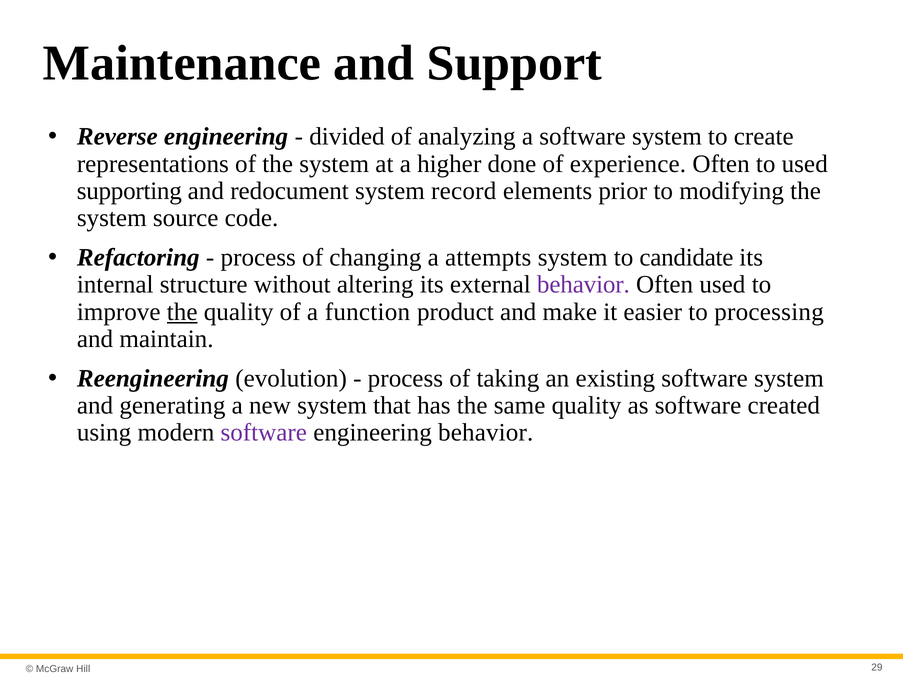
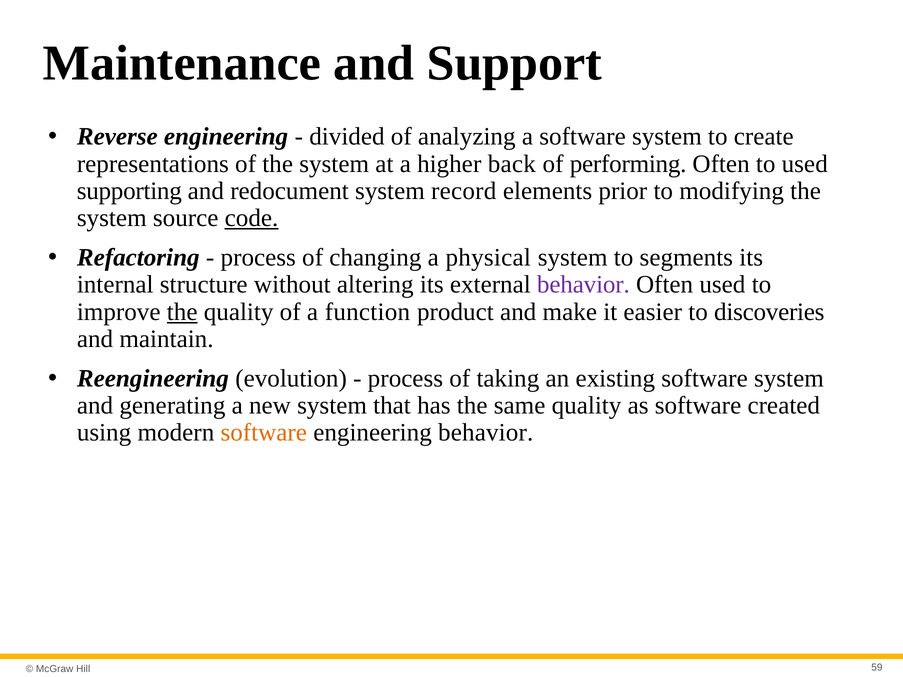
done: done -> back
experience: experience -> performing
code underline: none -> present
attempts: attempts -> physical
candidate: candidate -> segments
processing: processing -> discoveries
software at (264, 433) colour: purple -> orange
29: 29 -> 59
